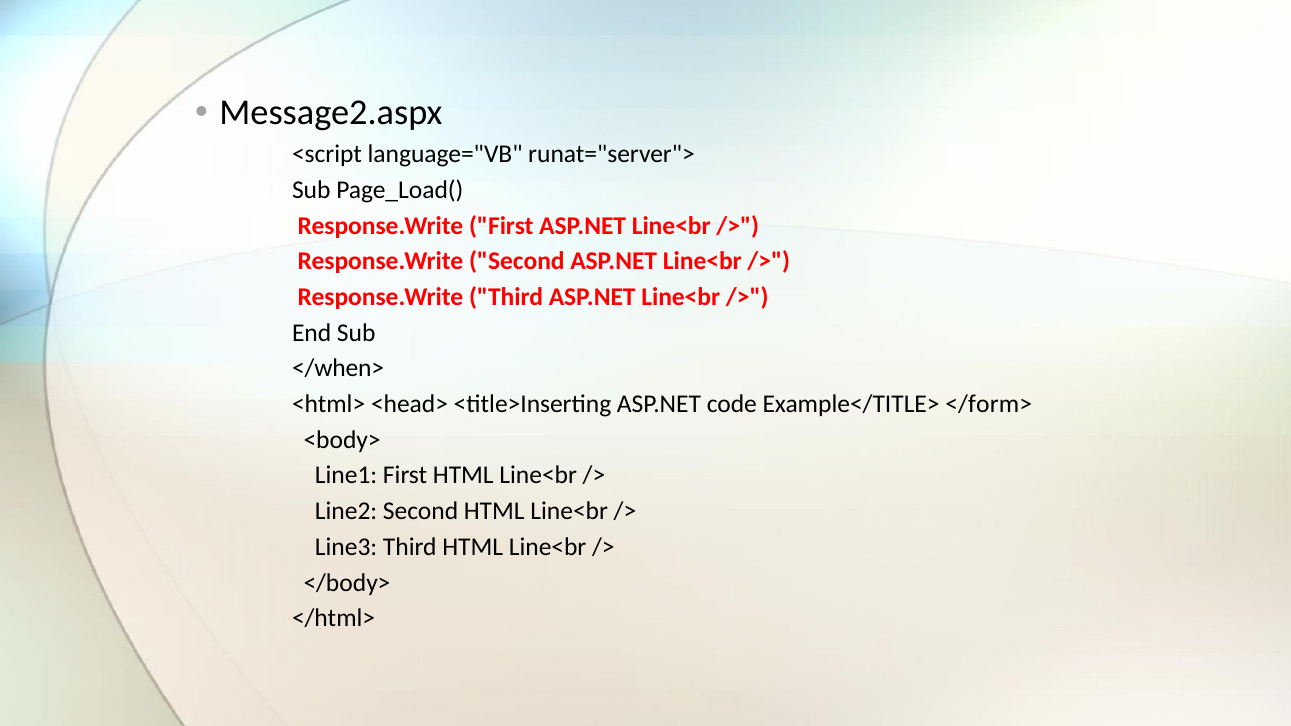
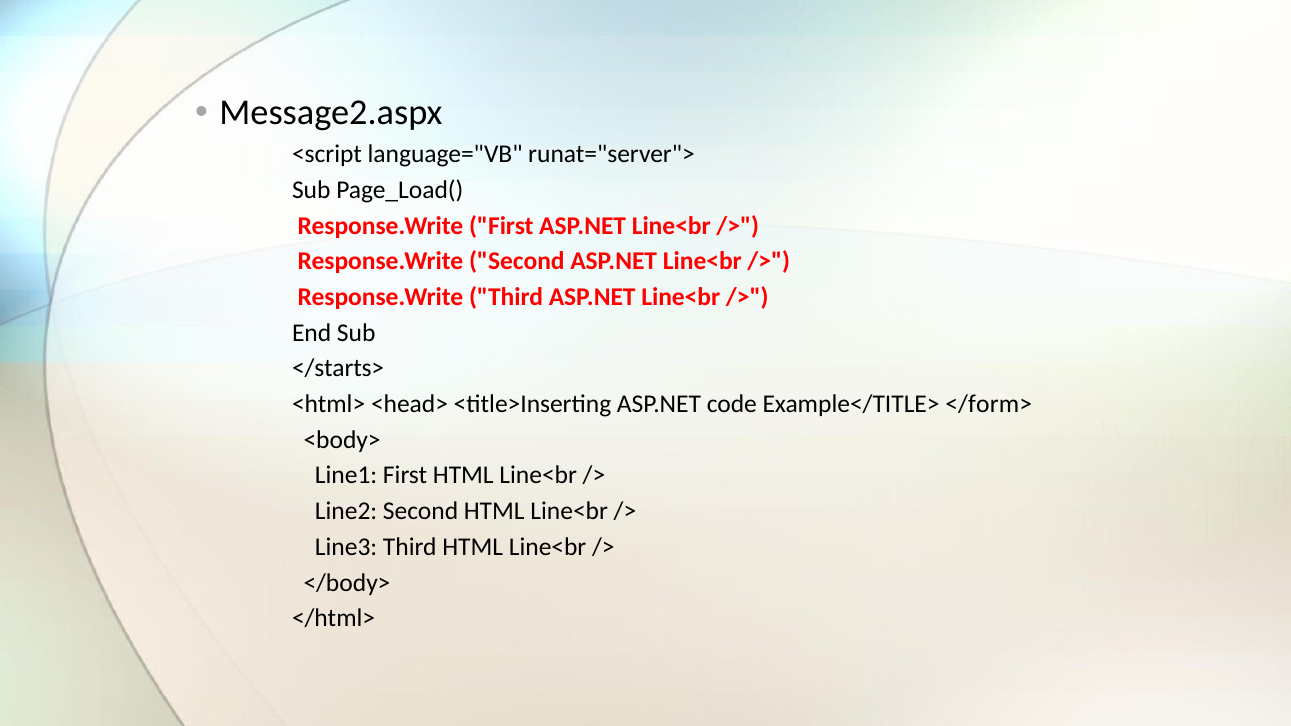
</when>: </when> -> </starts>
